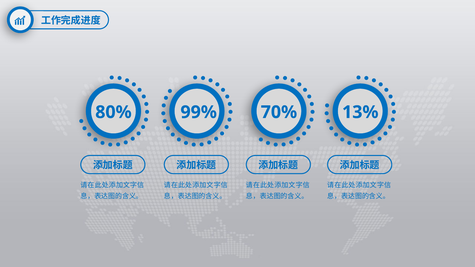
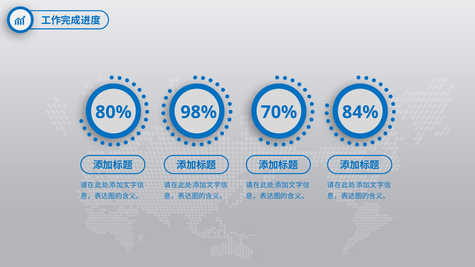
99%: 99% -> 98%
13%: 13% -> 84%
